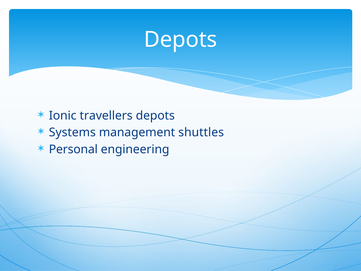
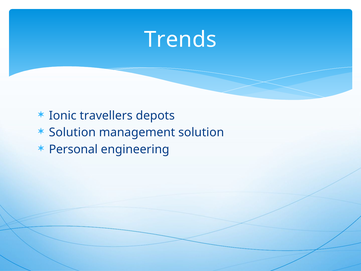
Depots at (181, 40): Depots -> Trends
Systems at (72, 132): Systems -> Solution
management shuttles: shuttles -> solution
